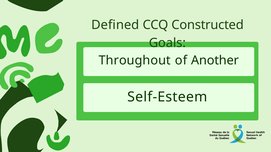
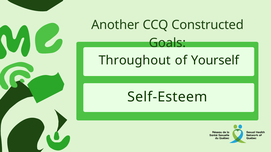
Defined: Defined -> Another
Another: Another -> Yourself
